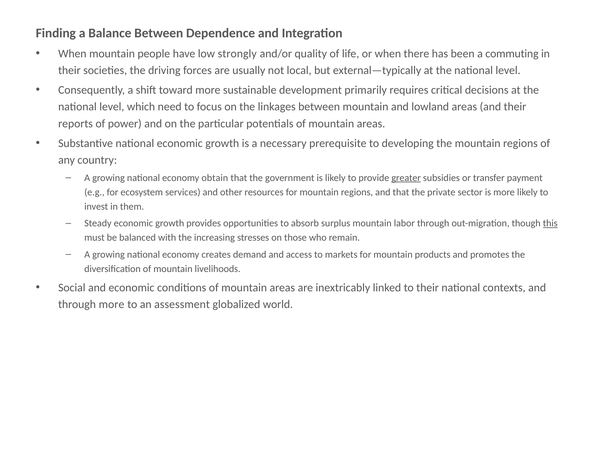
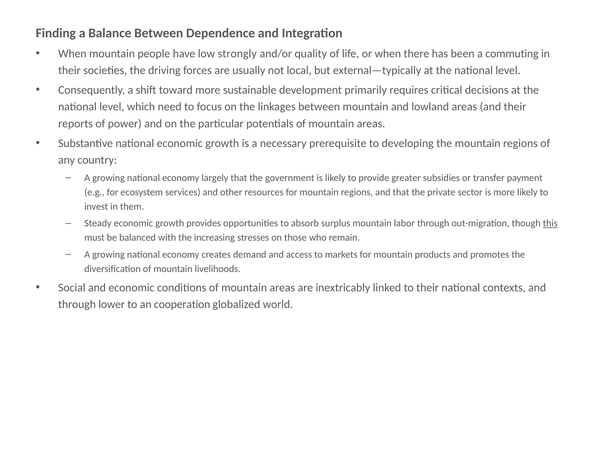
obtain: obtain -> largely
greater underline: present -> none
through more: more -> lower
assessment: assessment -> cooperation
